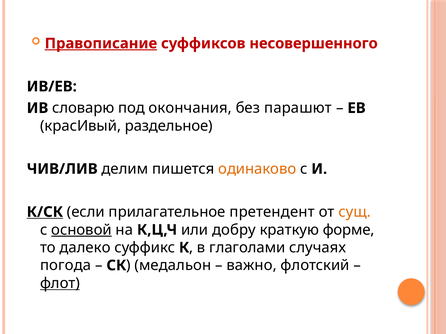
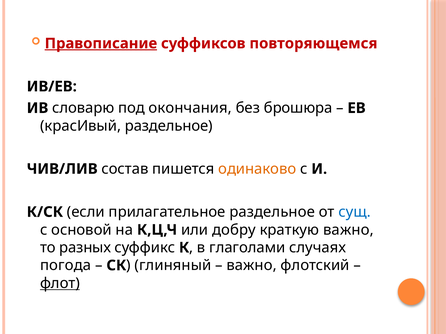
несовершенного: несовершенного -> повторяющемся
парашют: парашют -> брошюра
делим: делим -> состав
К/СК underline: present -> none
прилагательное претендент: претендент -> раздельное
сущ colour: orange -> blue
основой underline: present -> none
краткую форме: форме -> важно
далеко: далеко -> разных
медальон: медальон -> глиняный
